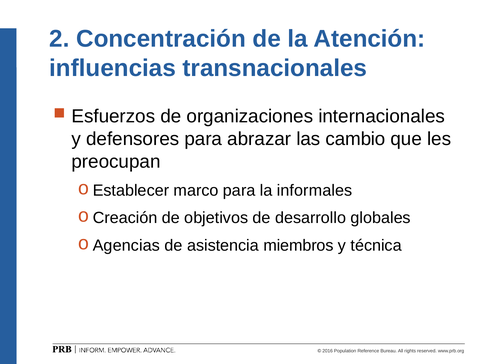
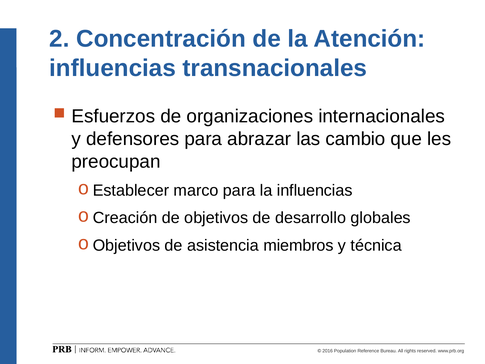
la informales: informales -> influencias
Agencias at (126, 245): Agencias -> Objetivos
